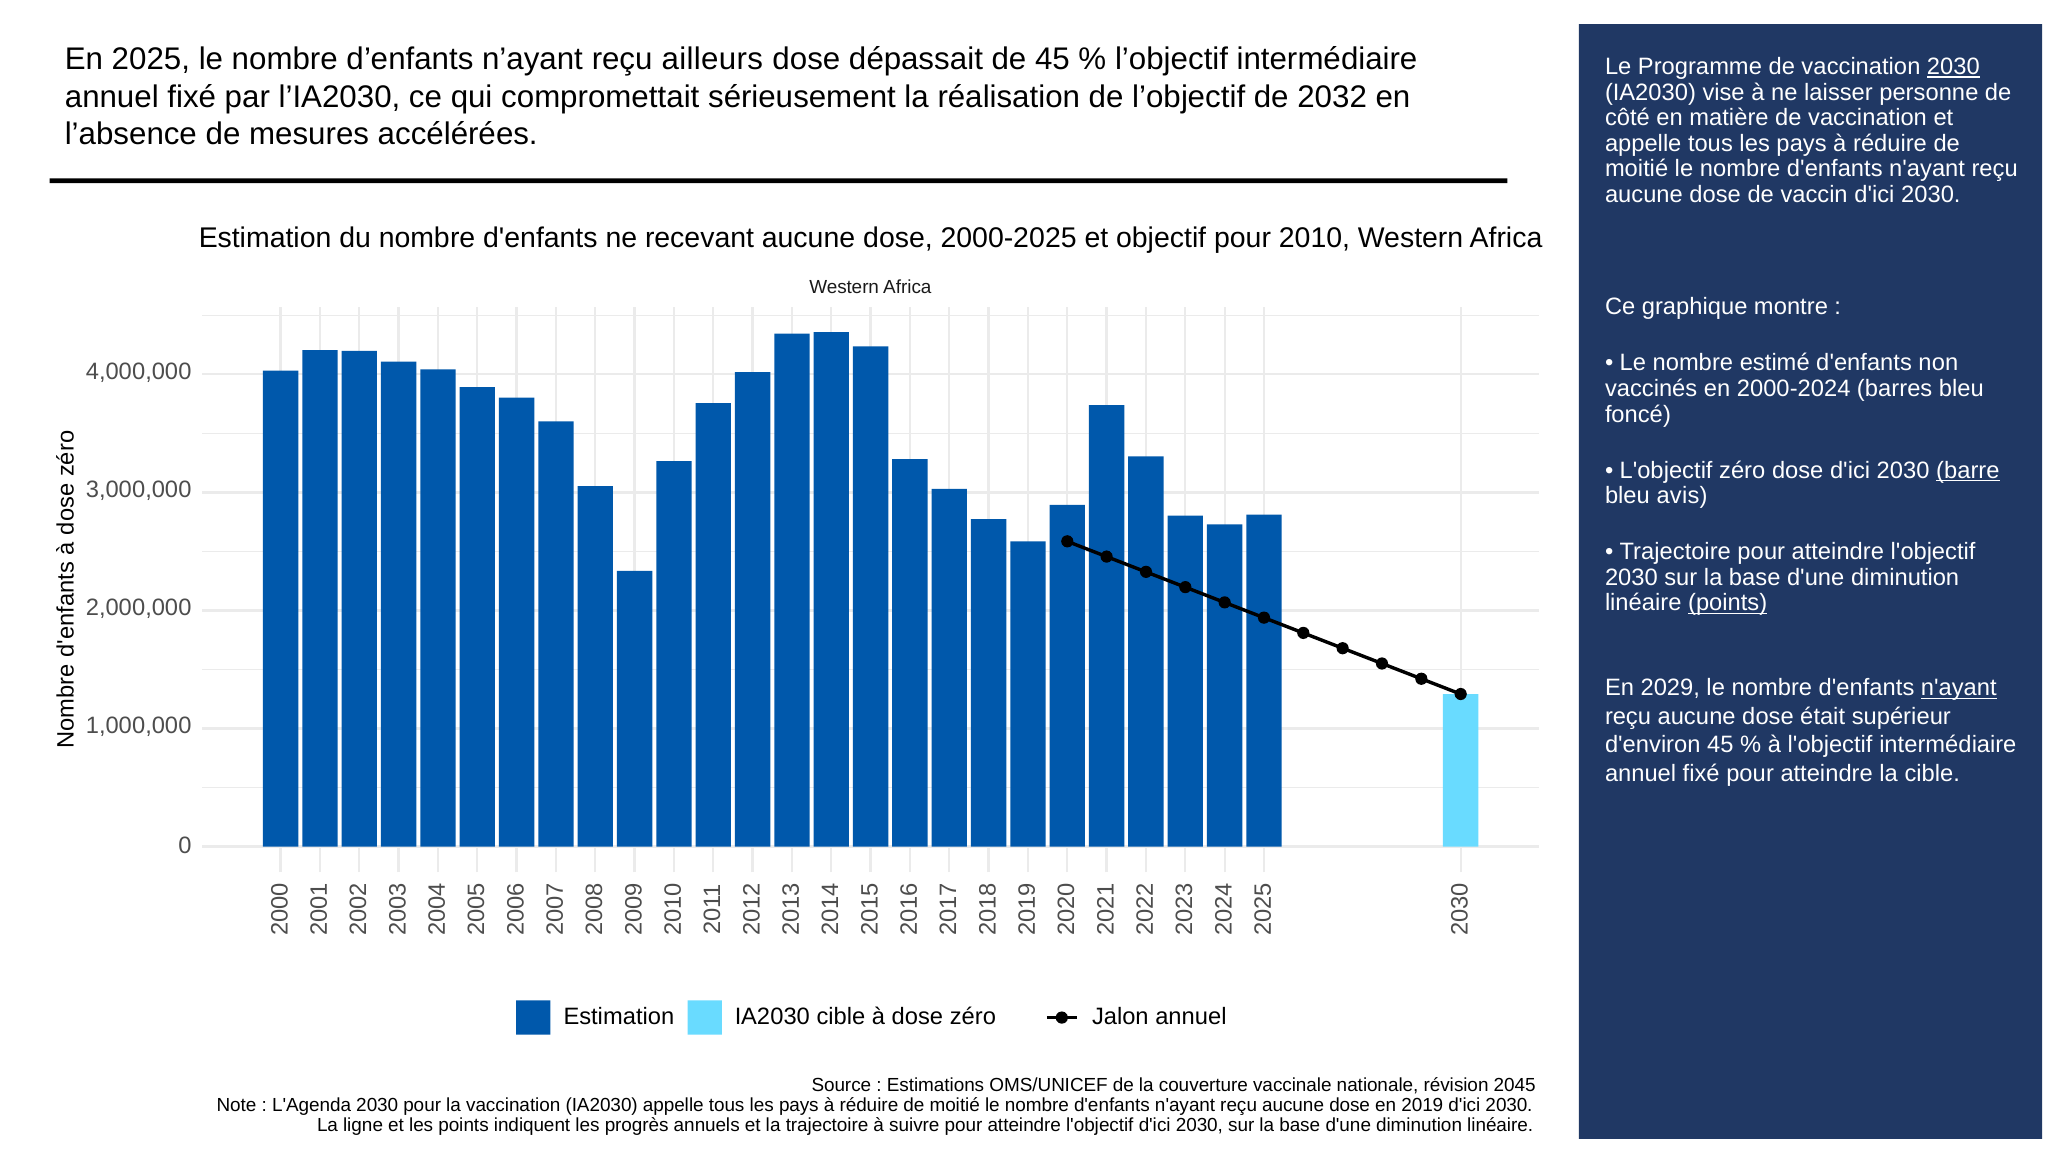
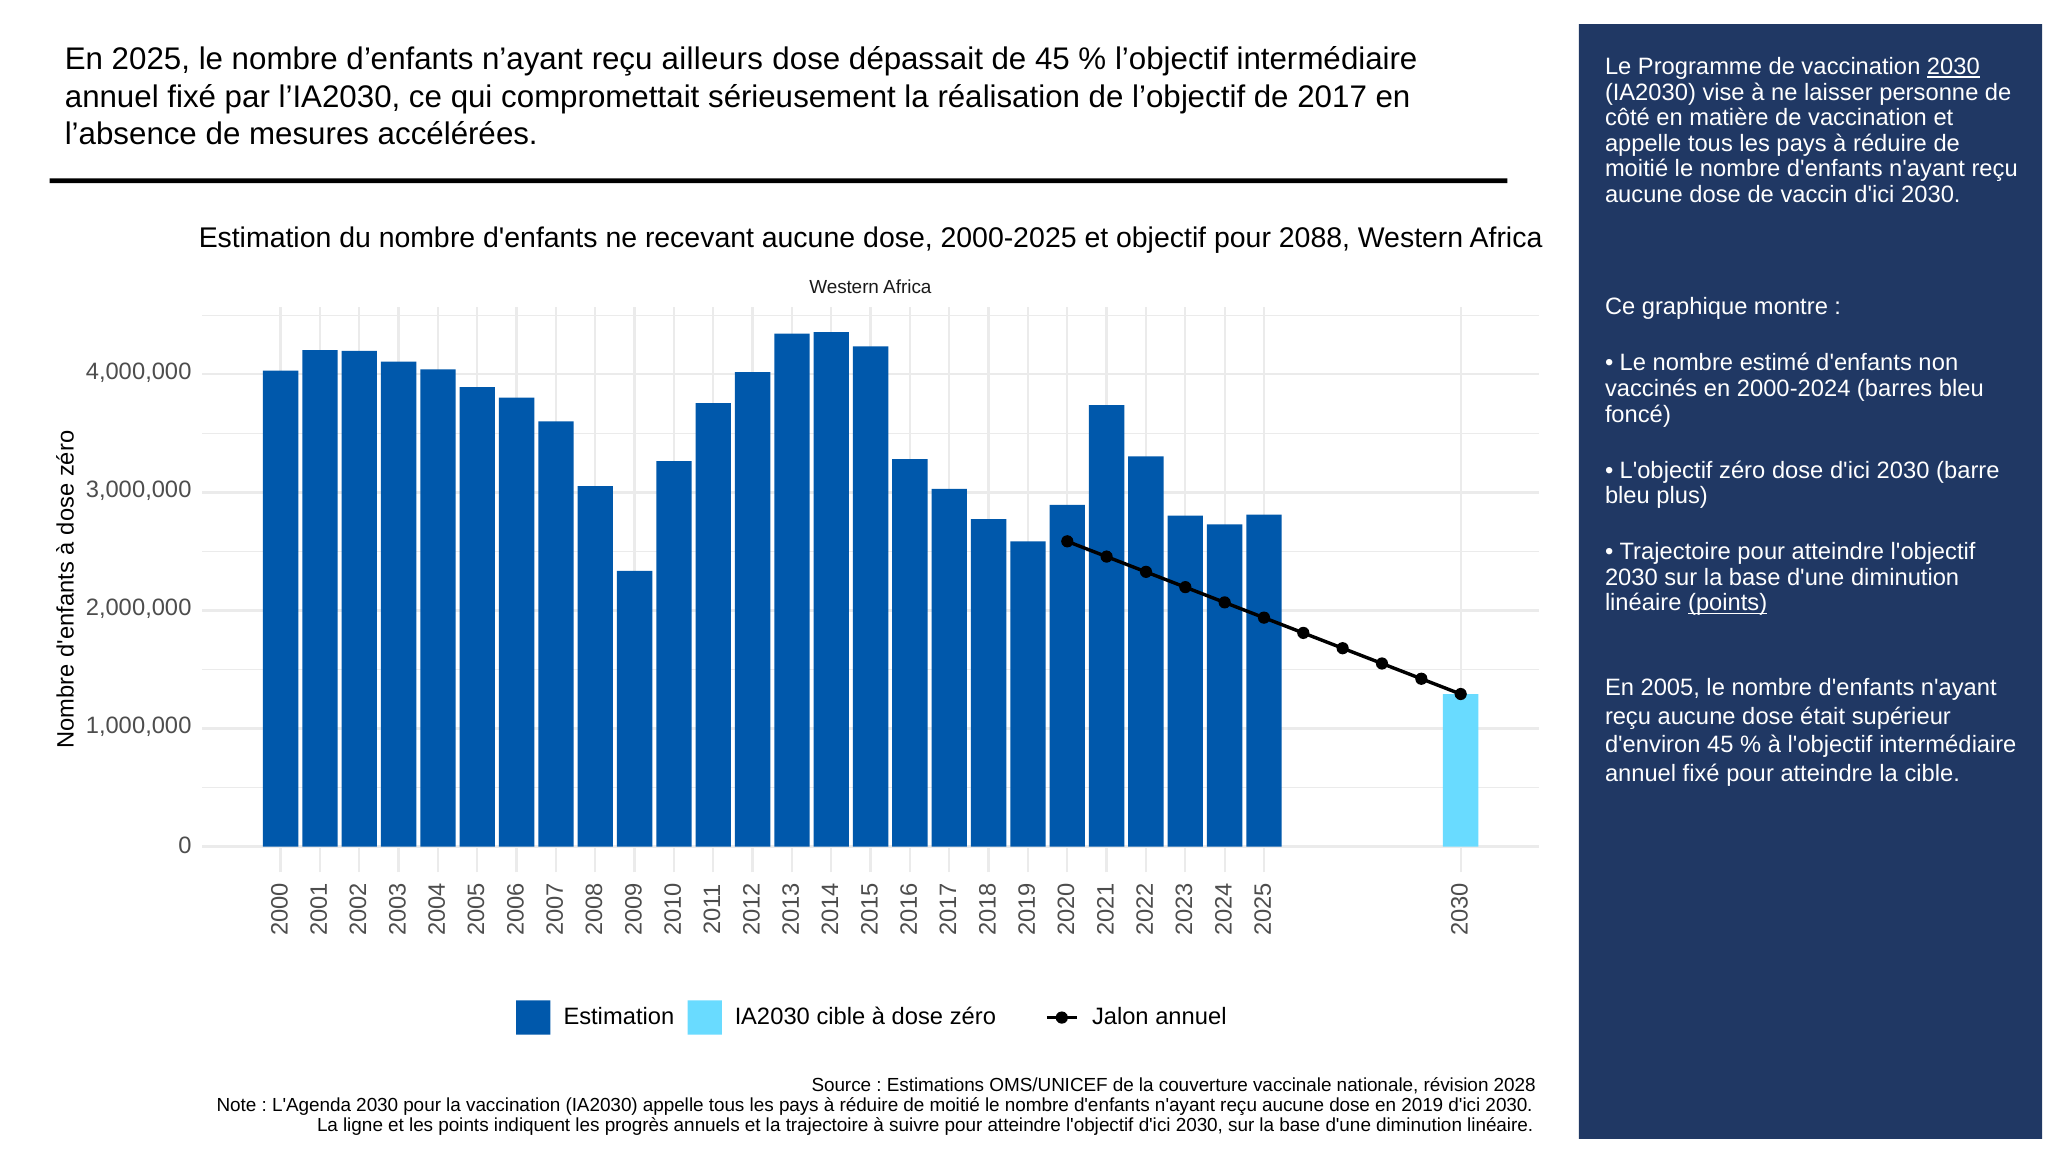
2032: 2032 -> 2017
2010: 2010 -> 2088
barre underline: present -> none
avis: avis -> plus
2029: 2029 -> 2005
n'ayant at (1959, 688) underline: present -> none
2045: 2045 -> 2028
